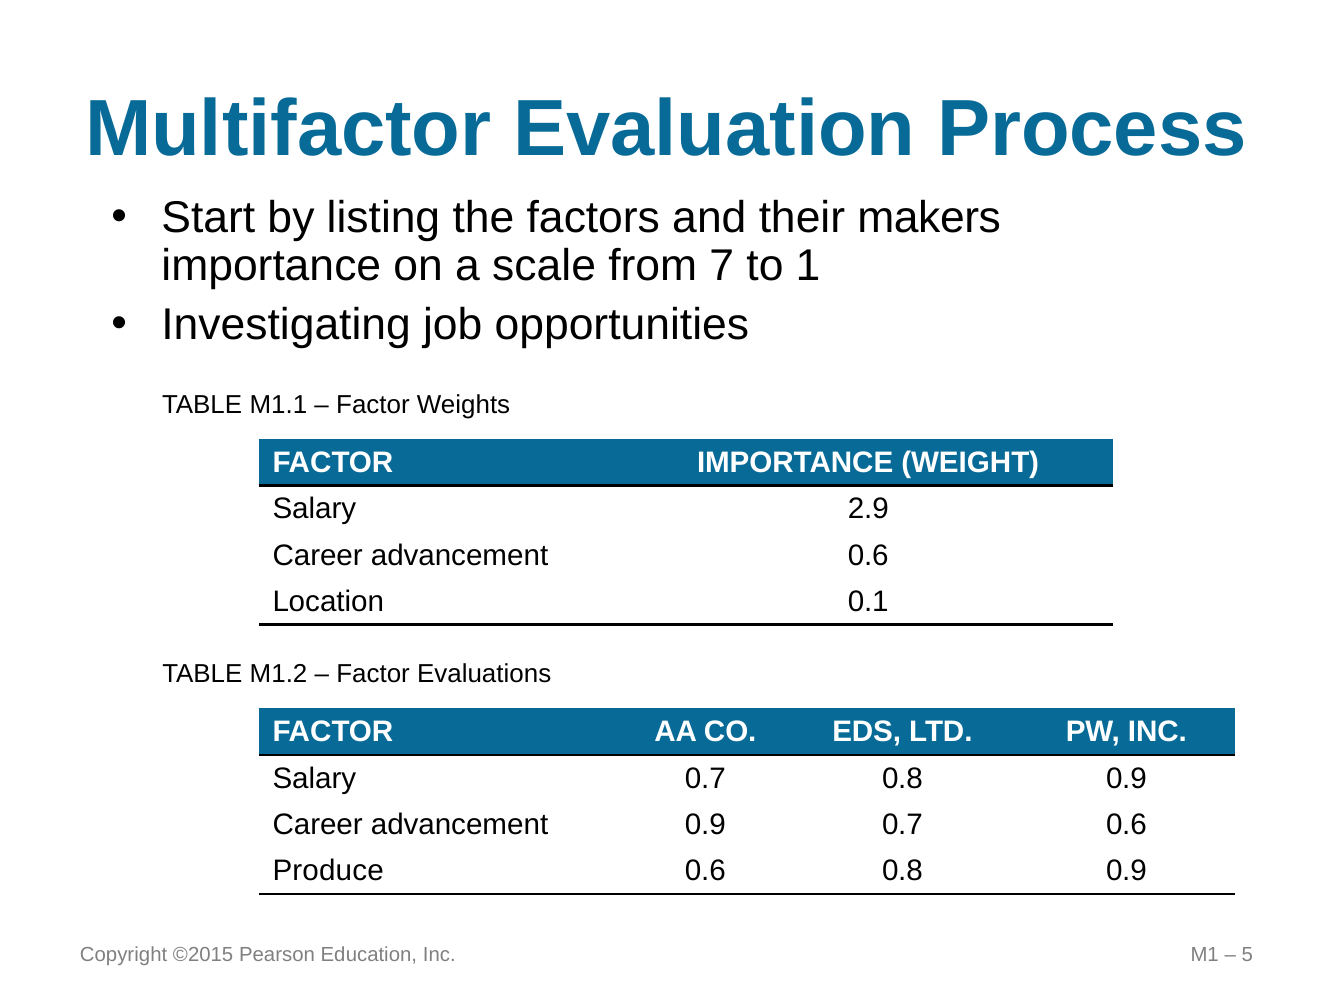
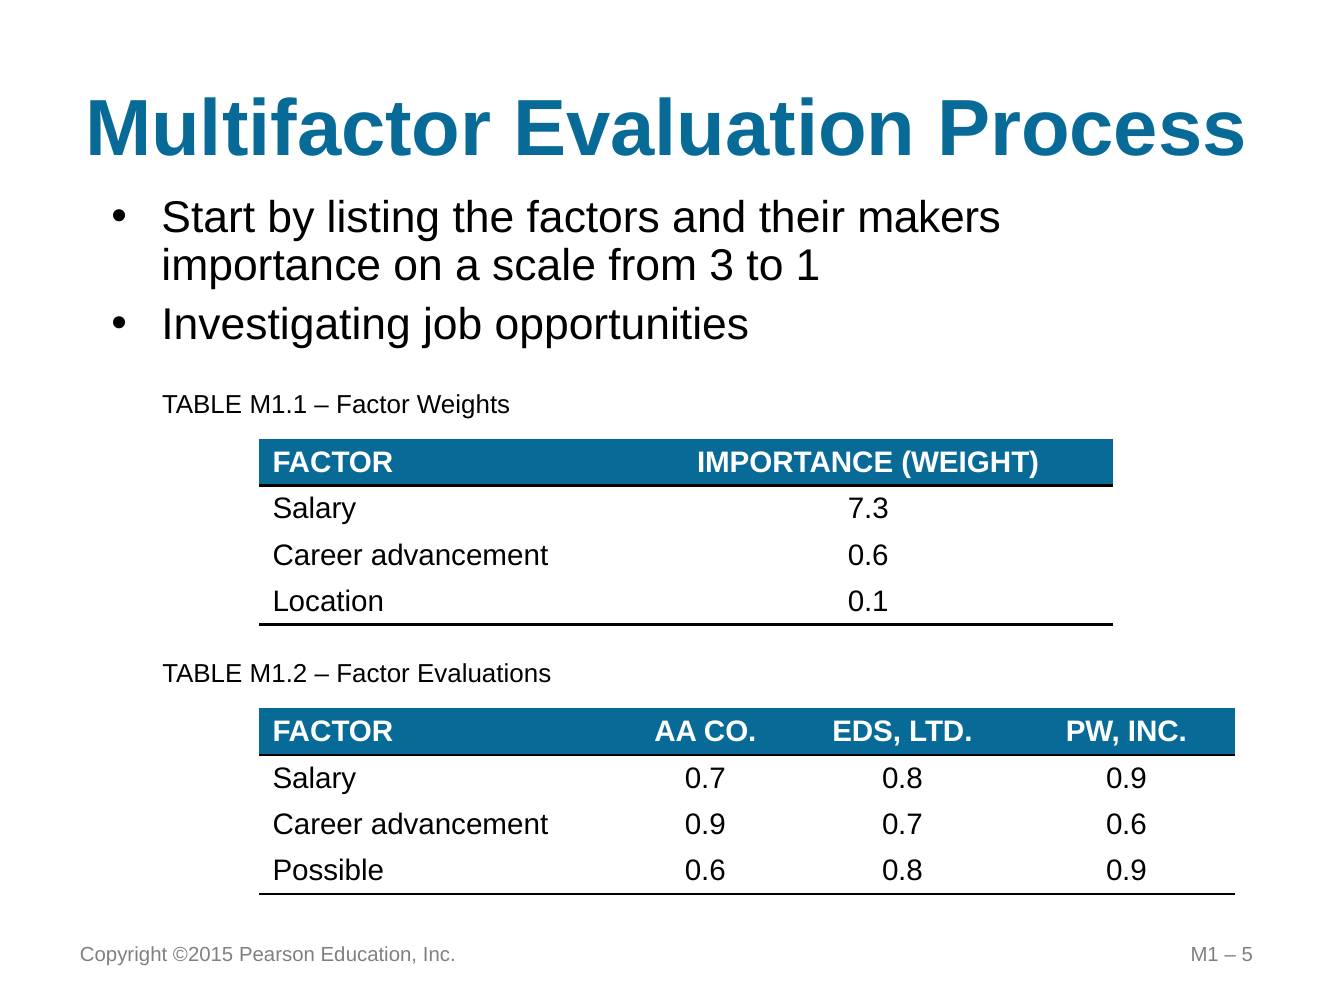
7: 7 -> 3
2.9: 2.9 -> 7.3
Produce: Produce -> Possible
